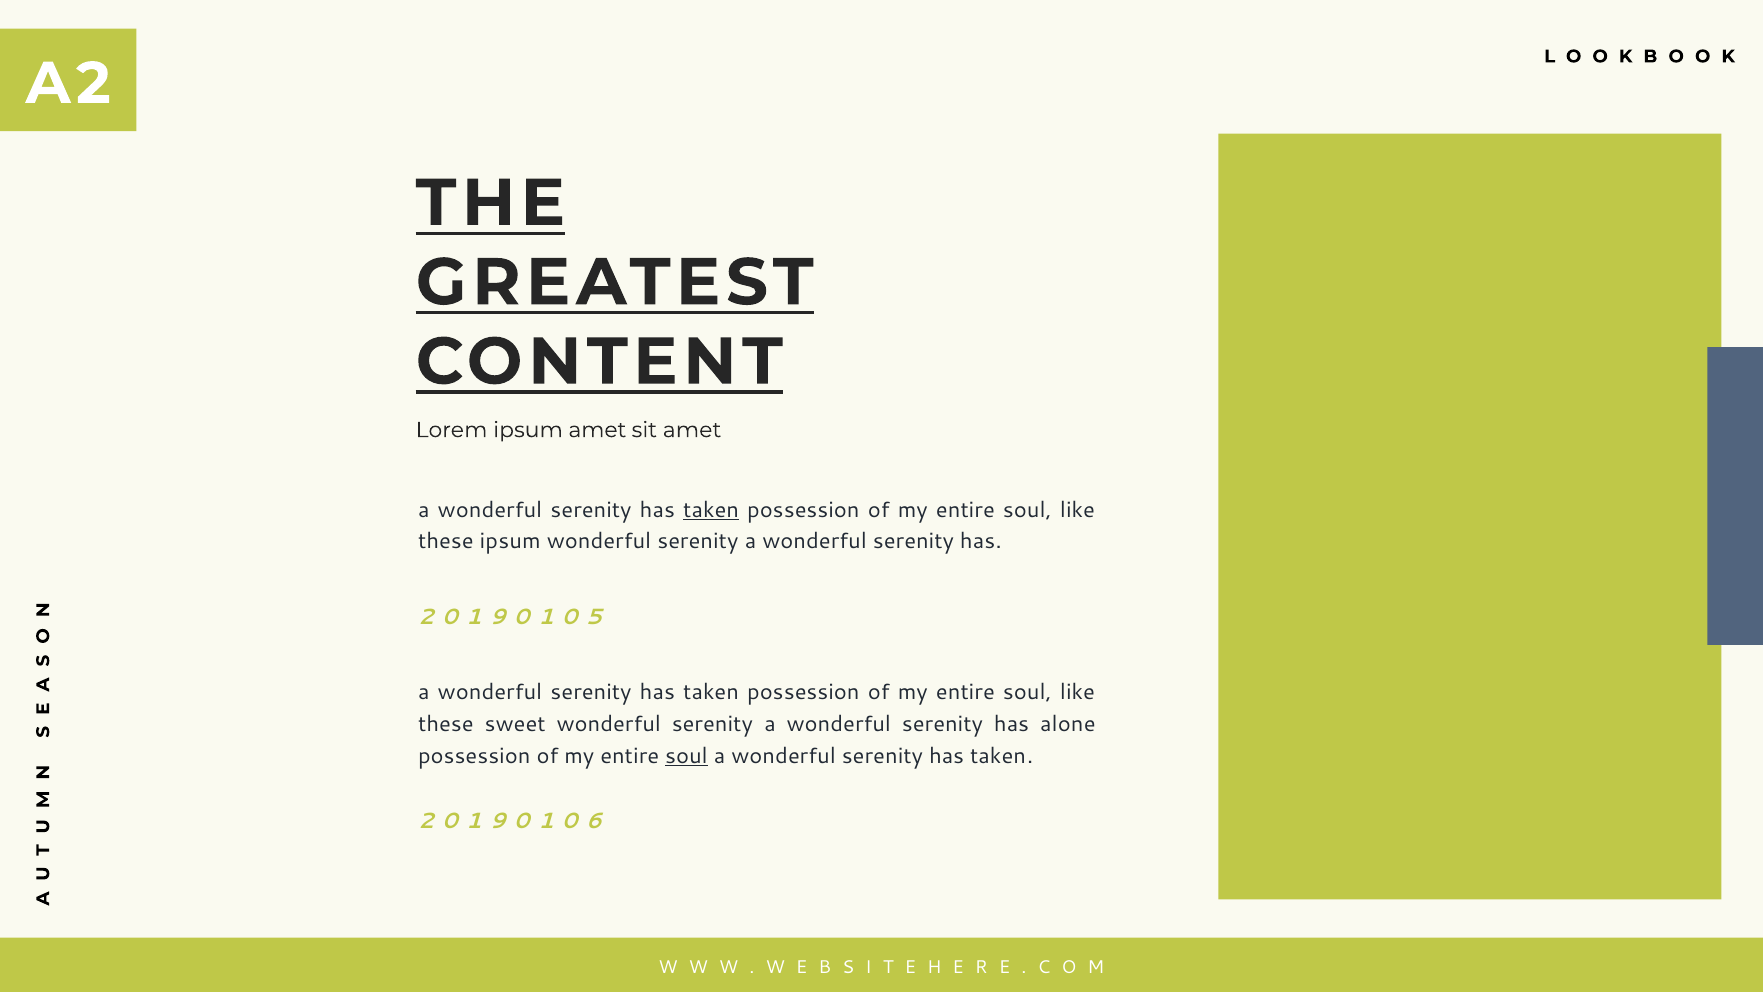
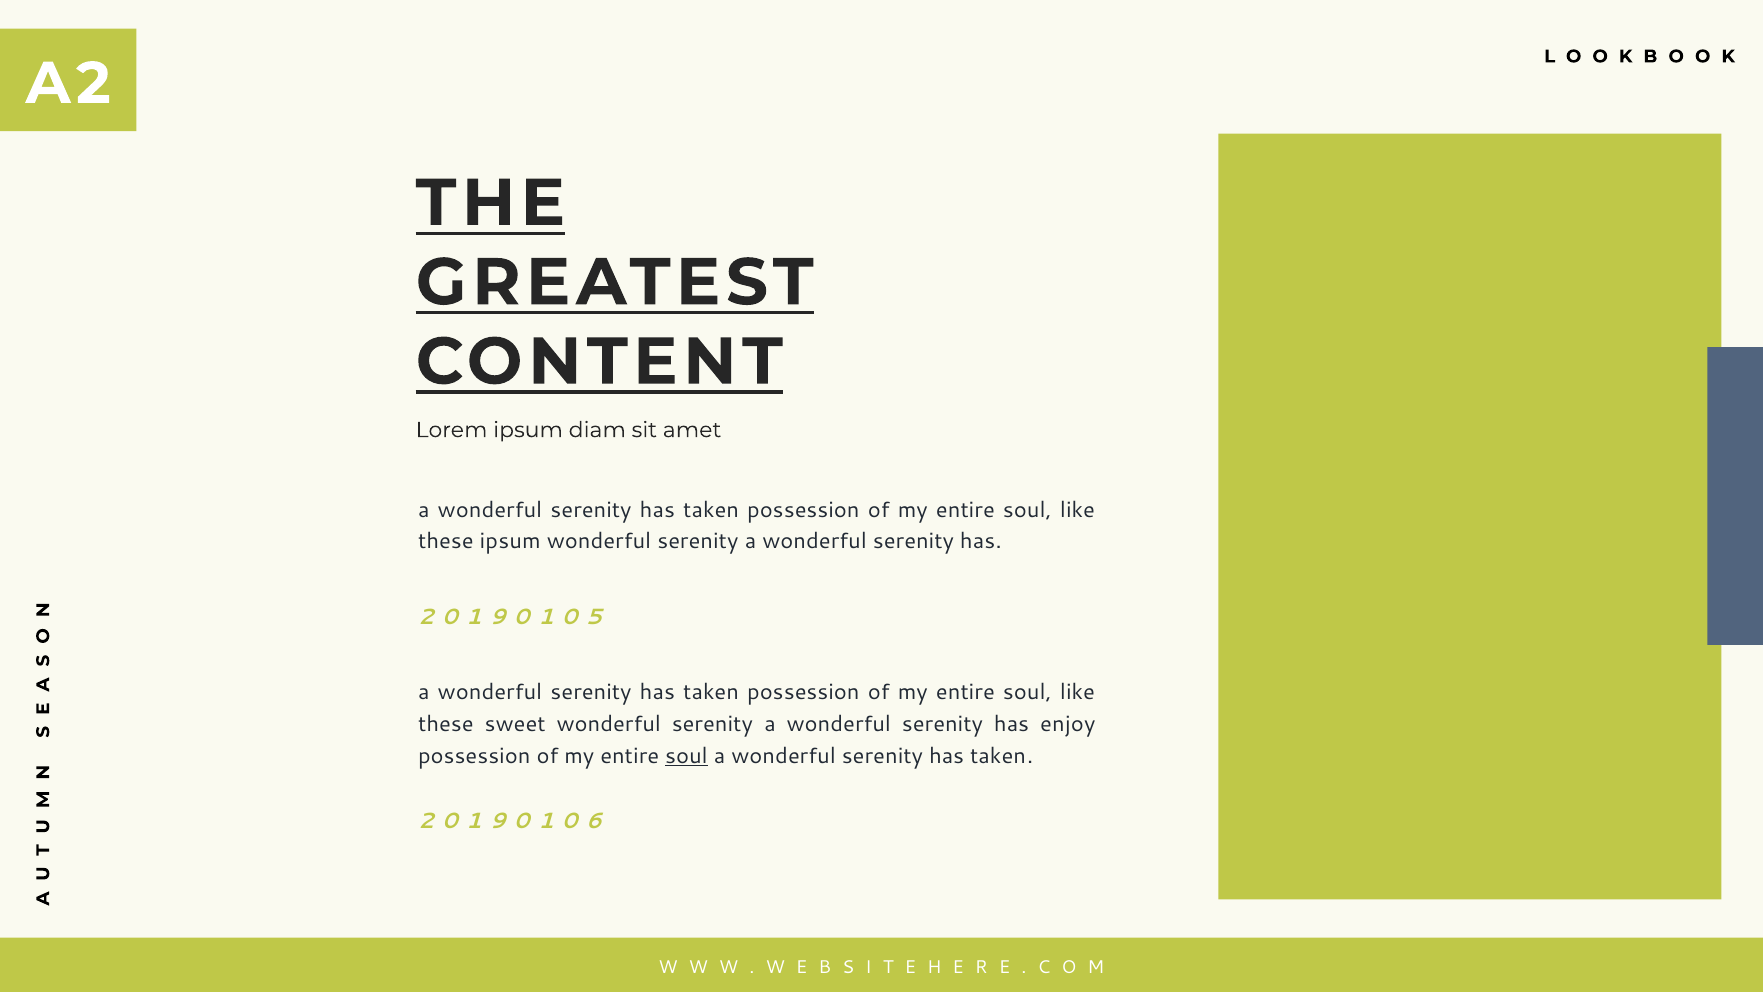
ipsum amet: amet -> diam
taken at (711, 510) underline: present -> none
alone: alone -> enjoy
